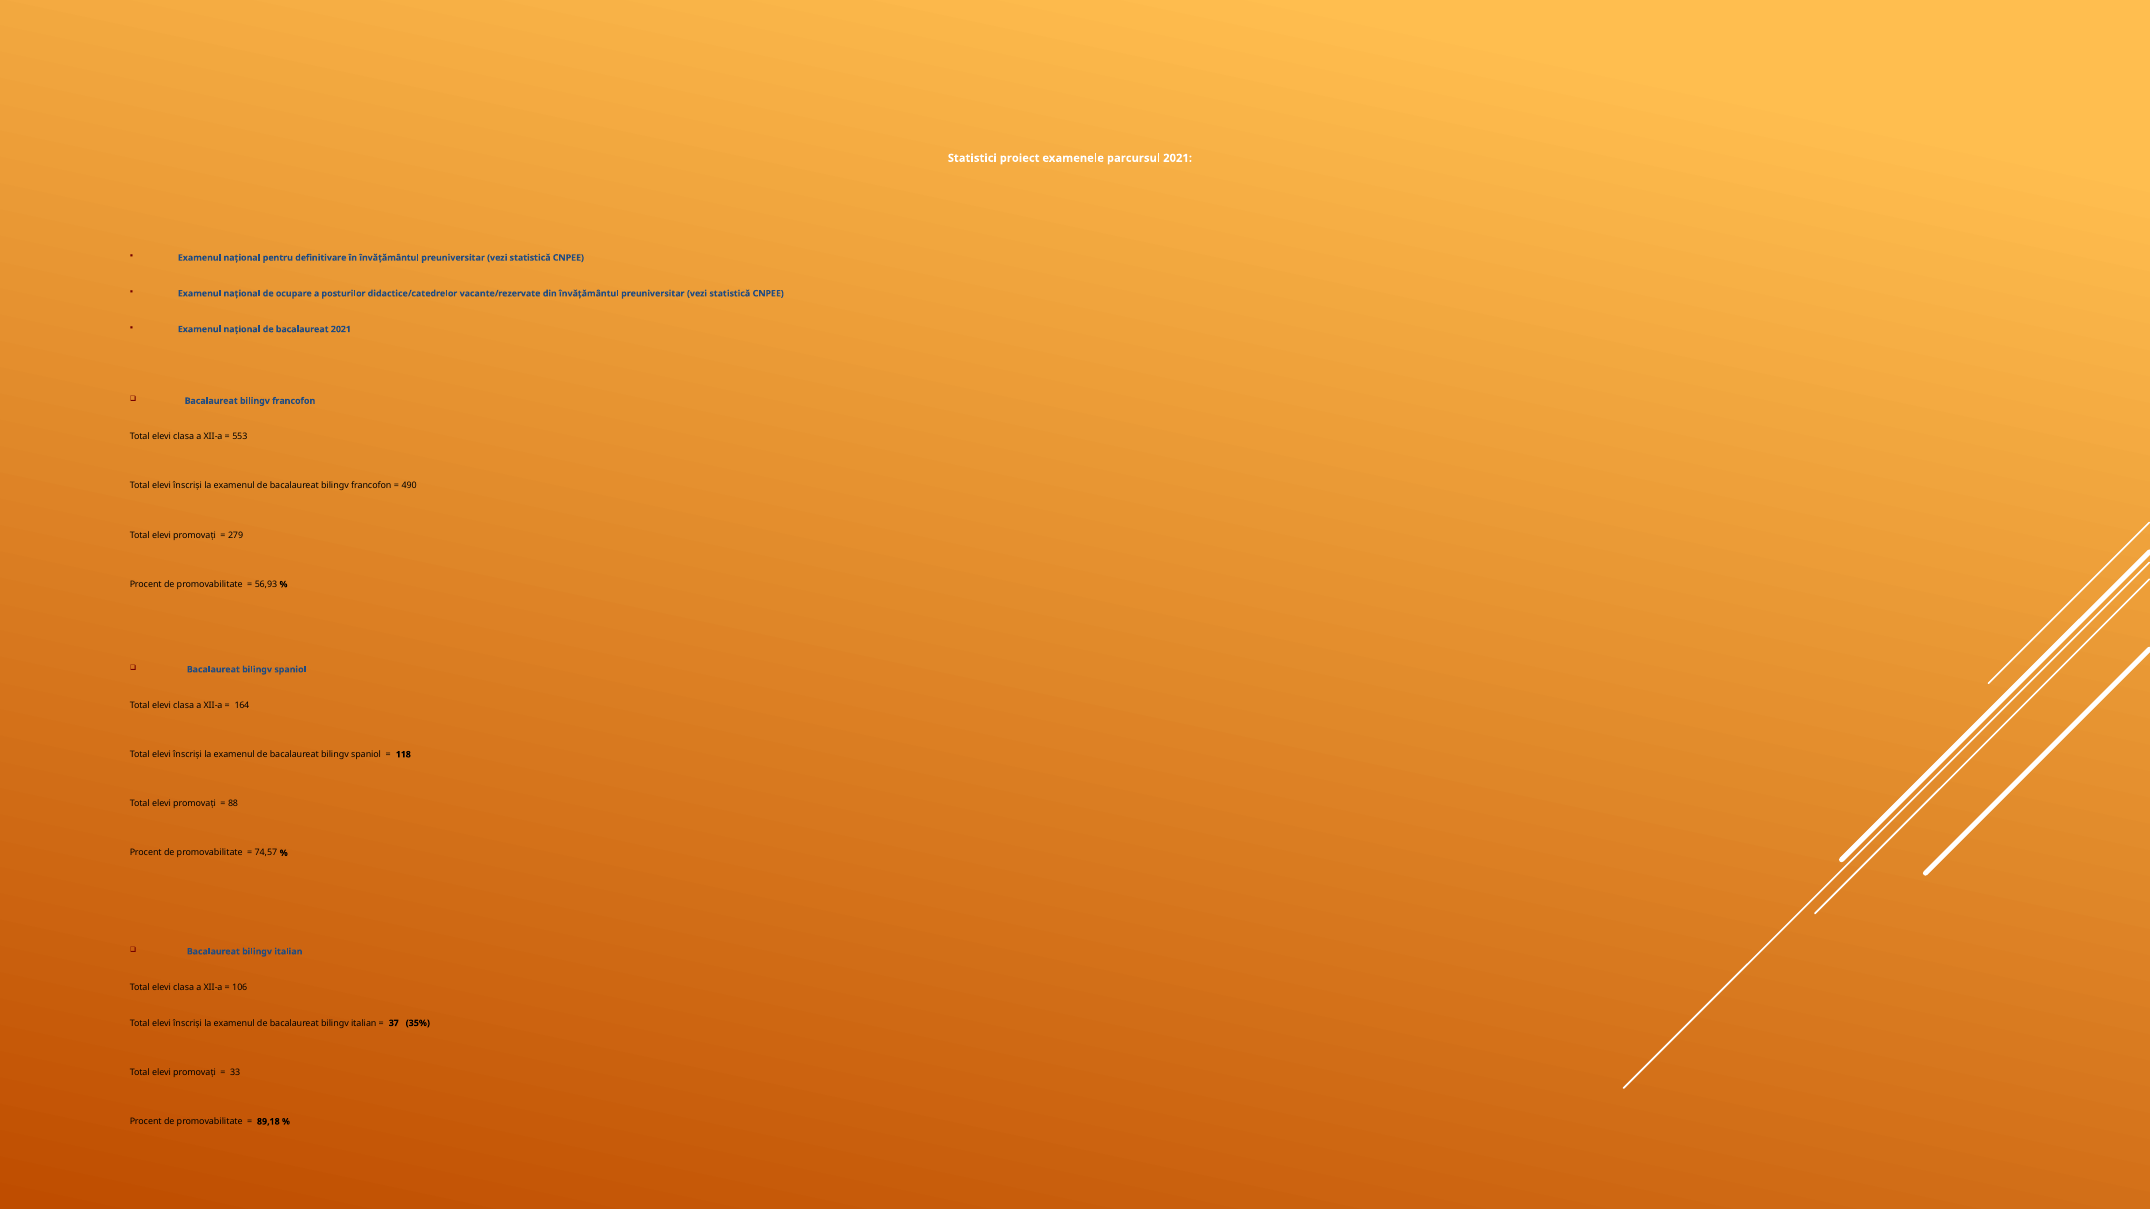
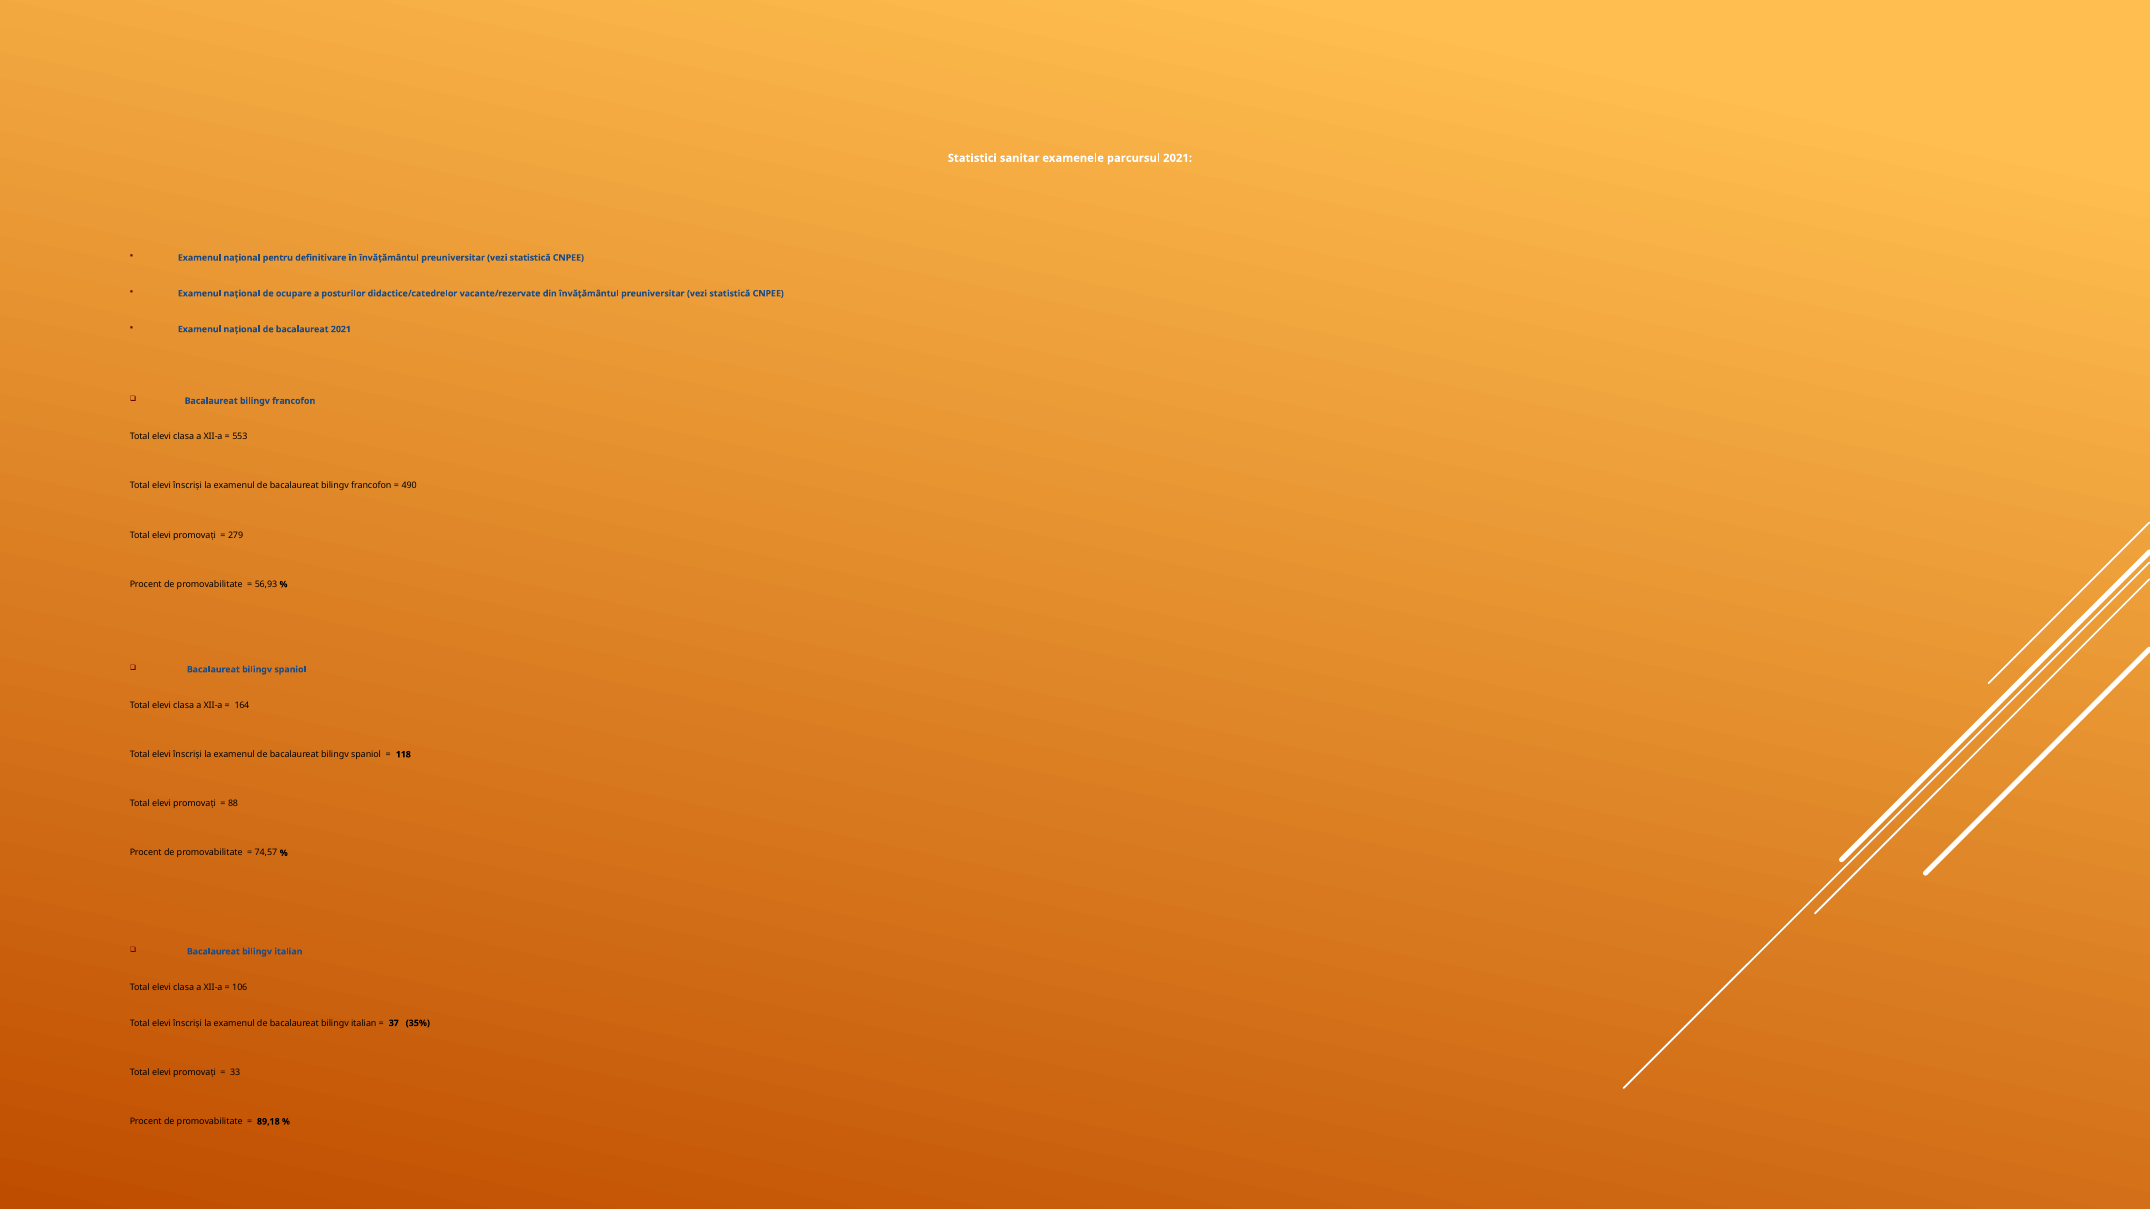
proiect: proiect -> sanitar
